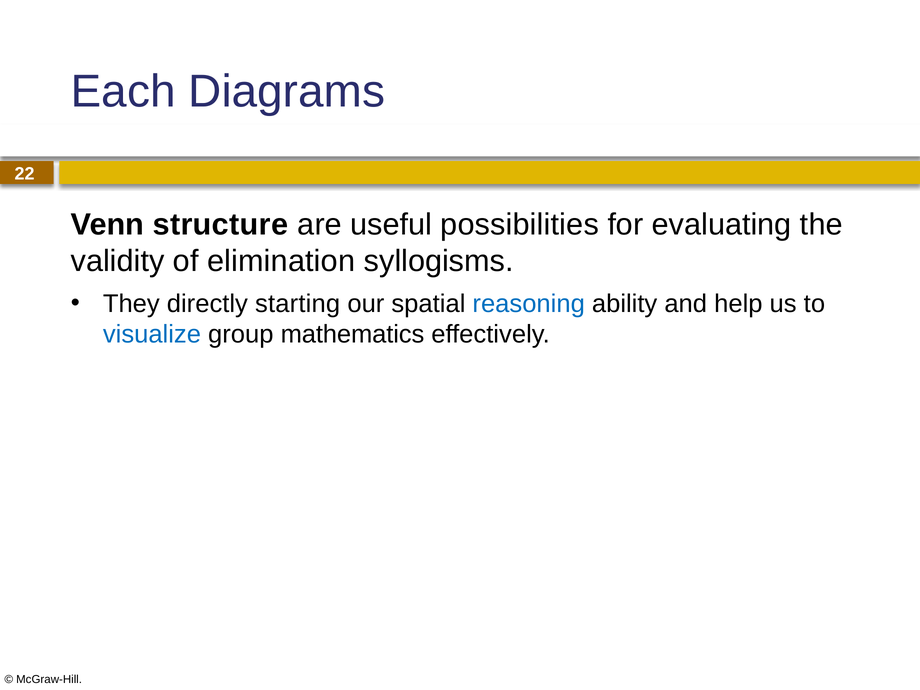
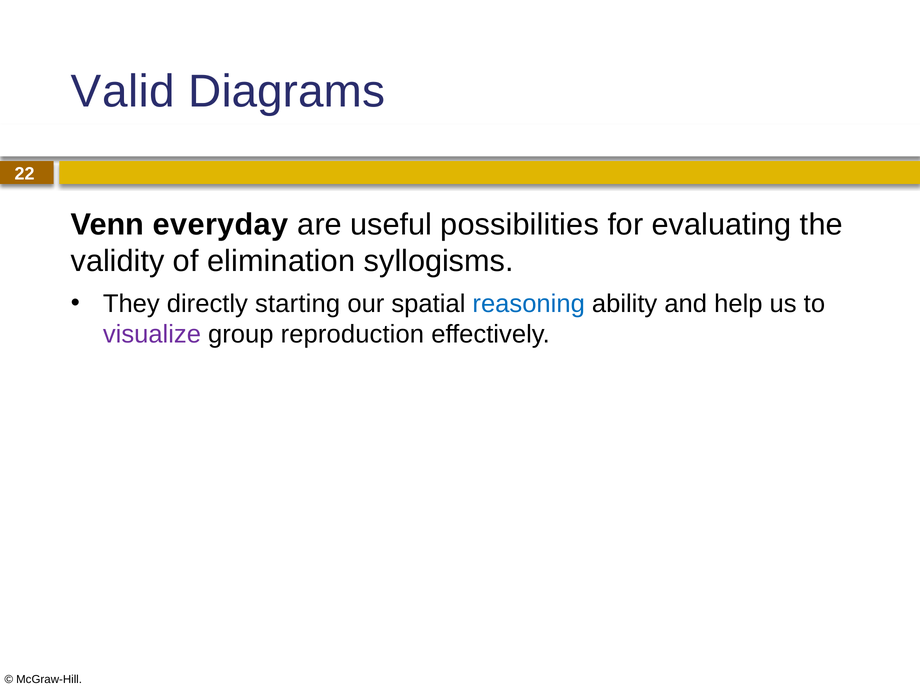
Each: Each -> Valid
structure: structure -> everyday
visualize colour: blue -> purple
mathematics: mathematics -> reproduction
